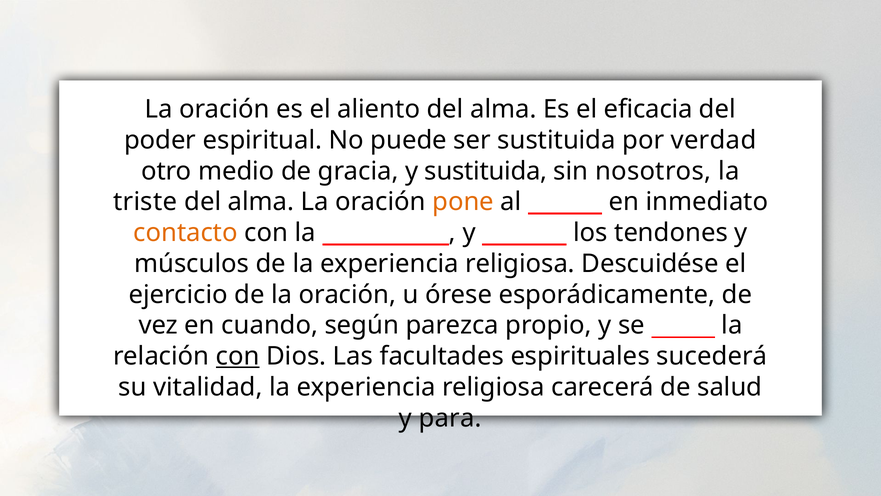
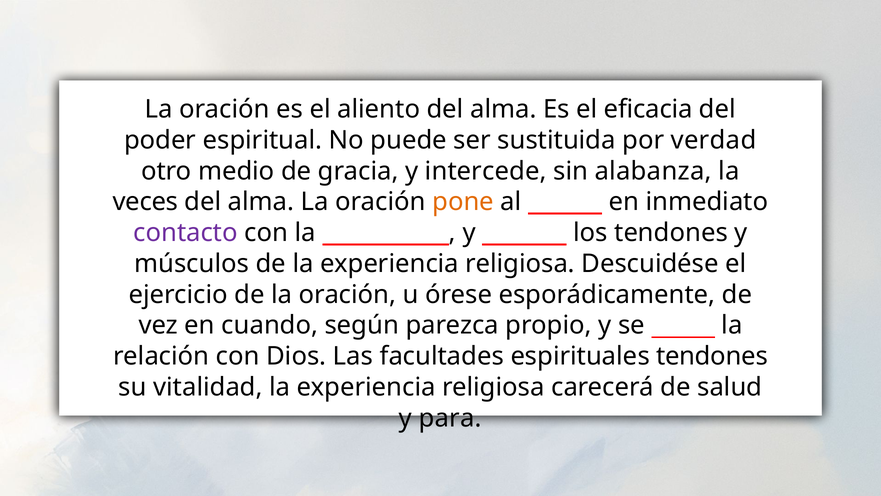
y sustituida: sustituida -> intercede
nosotros: nosotros -> alabanza
triste: triste -> veces
contacto colour: orange -> purple
con at (238, 356) underline: present -> none
espirituales sucederá: sucederá -> tendones
